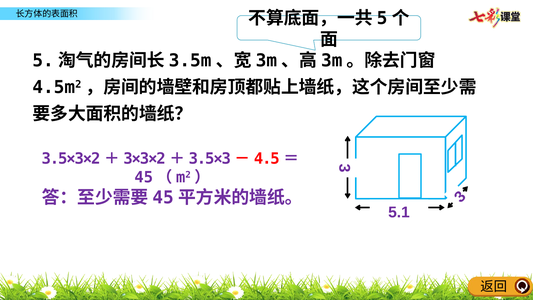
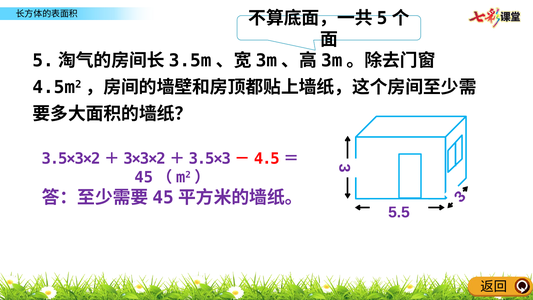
5.1: 5.1 -> 5.5
